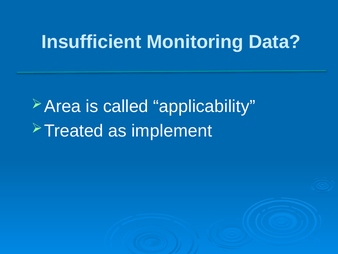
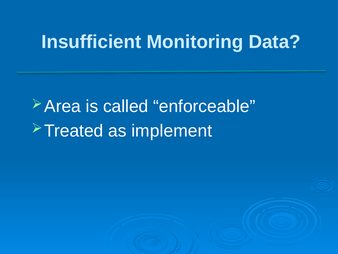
applicability: applicability -> enforceable
